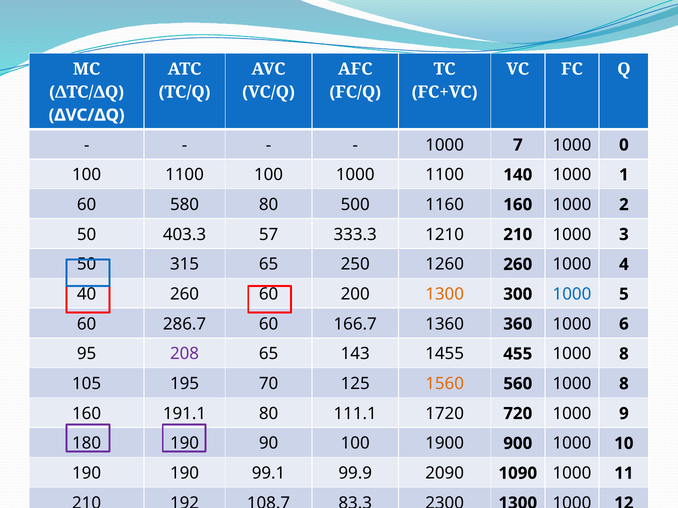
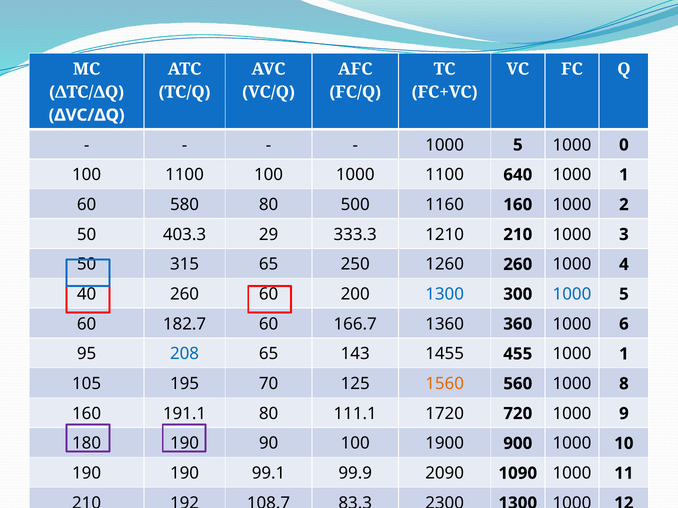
7 at (518, 145): 7 -> 5
140: 140 -> 640
57: 57 -> 29
1300 at (445, 294) colour: orange -> blue
286.7: 286.7 -> 182.7
208 colour: purple -> blue
455 1000 8: 8 -> 1
